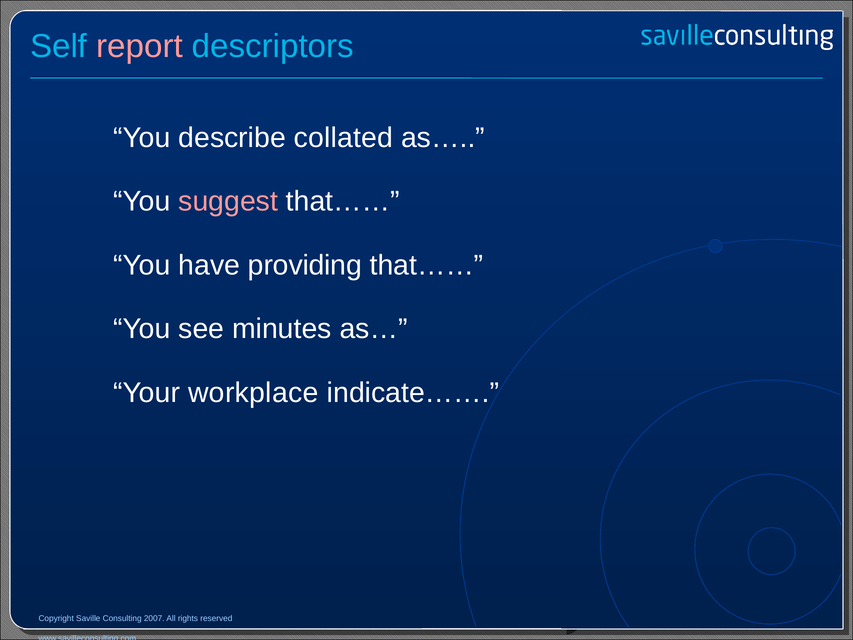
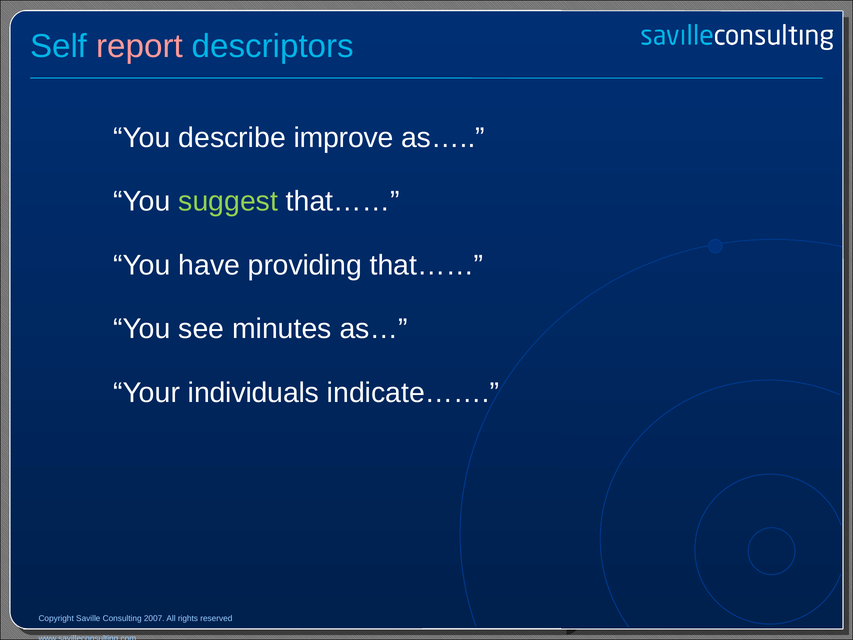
collated: collated -> improve
suggest colour: pink -> light green
workplace: workplace -> individuals
